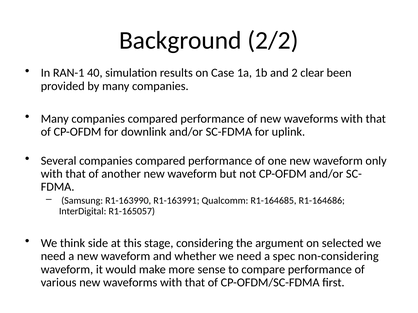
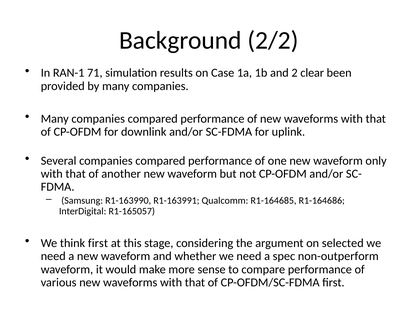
40: 40 -> 71
think side: side -> first
non-considering: non-considering -> non-outperform
